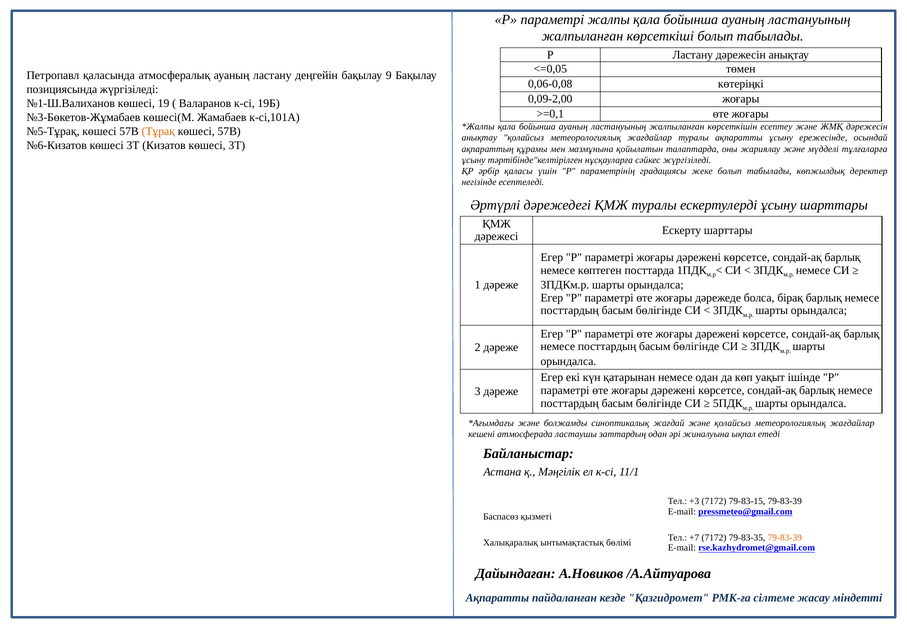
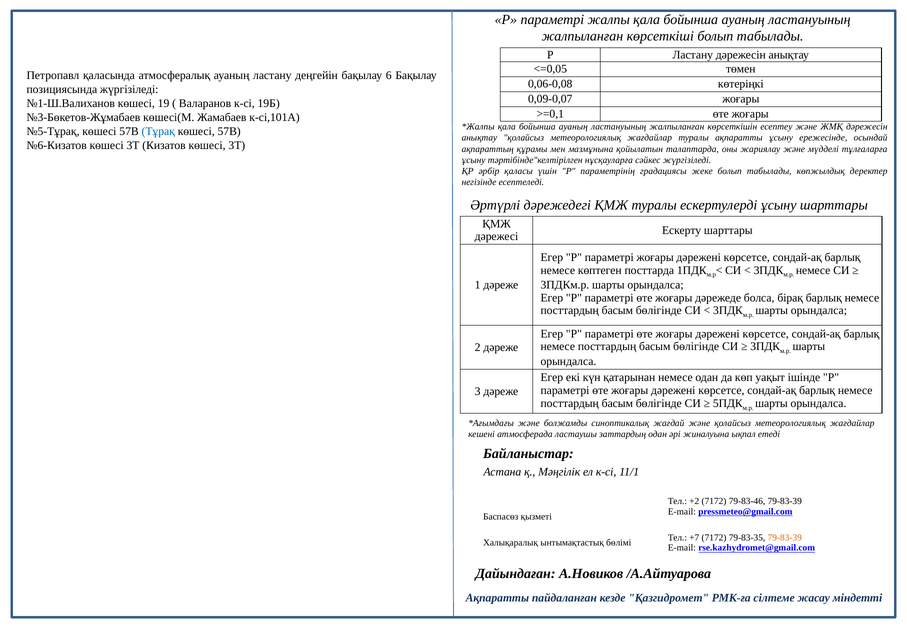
9: 9 -> 6
0,09-2,00: 0,09-2,00 -> 0,09-0,07
Тұрақ colour: orange -> blue
+3: +3 -> +2
79-83-15: 79-83-15 -> 79-83-46
